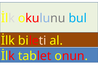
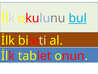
bul underline: none -> present
